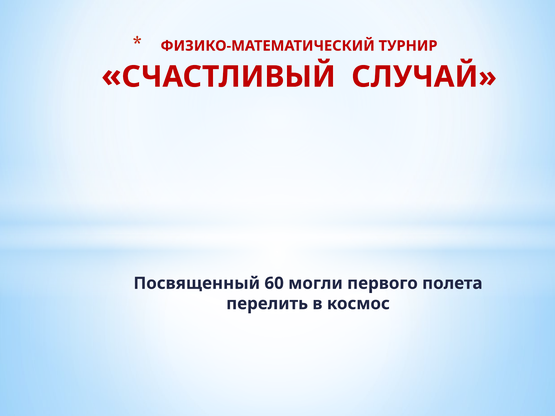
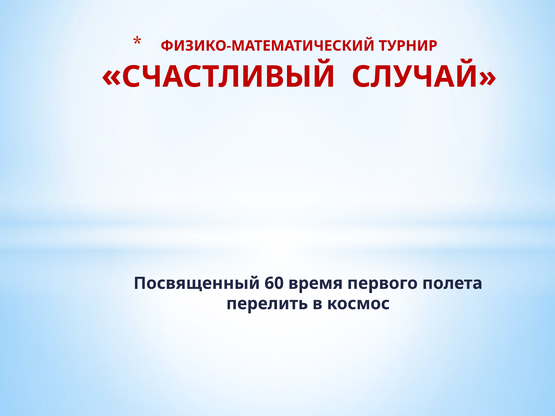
могли: могли -> время
